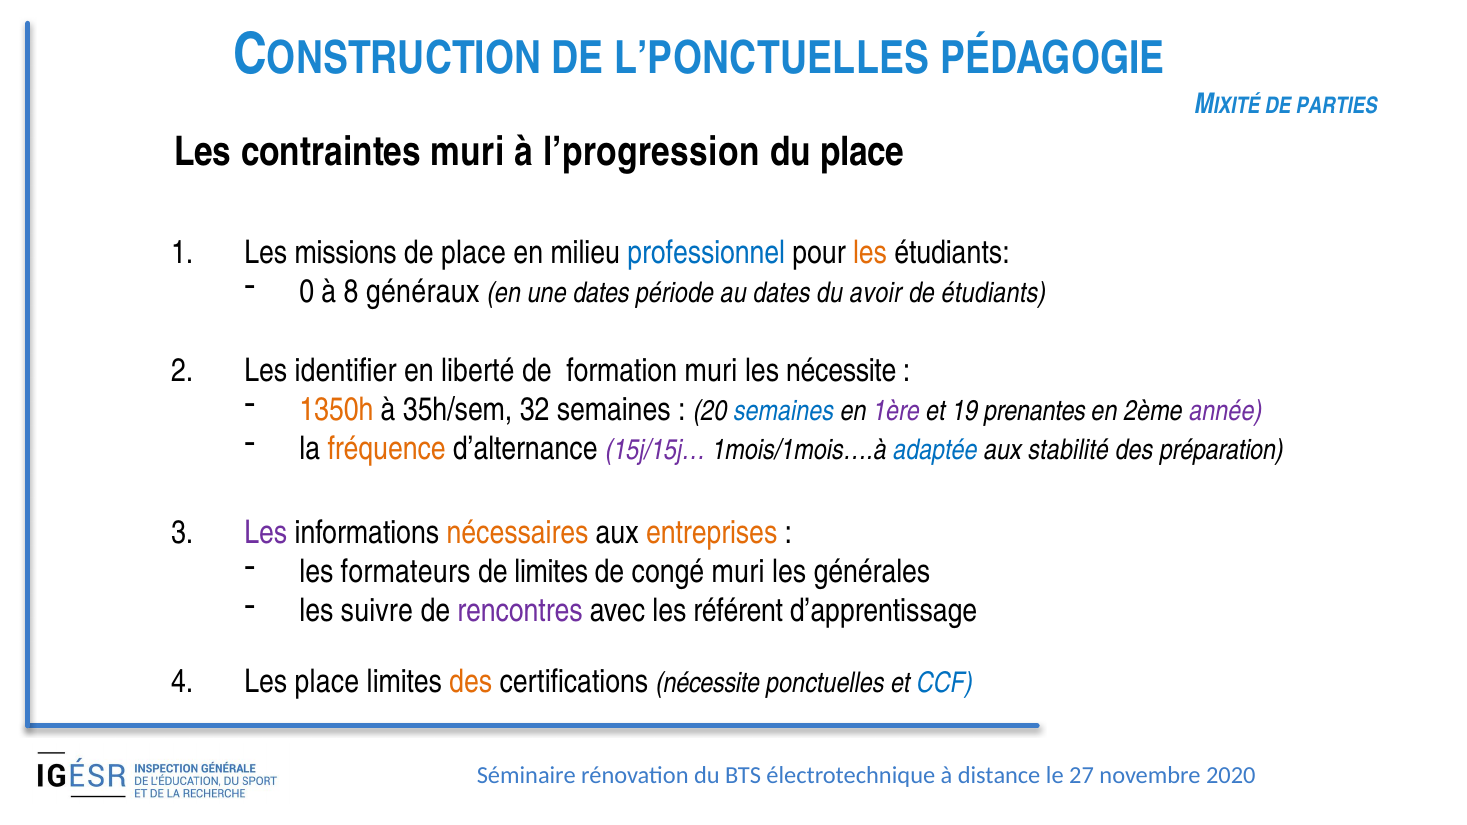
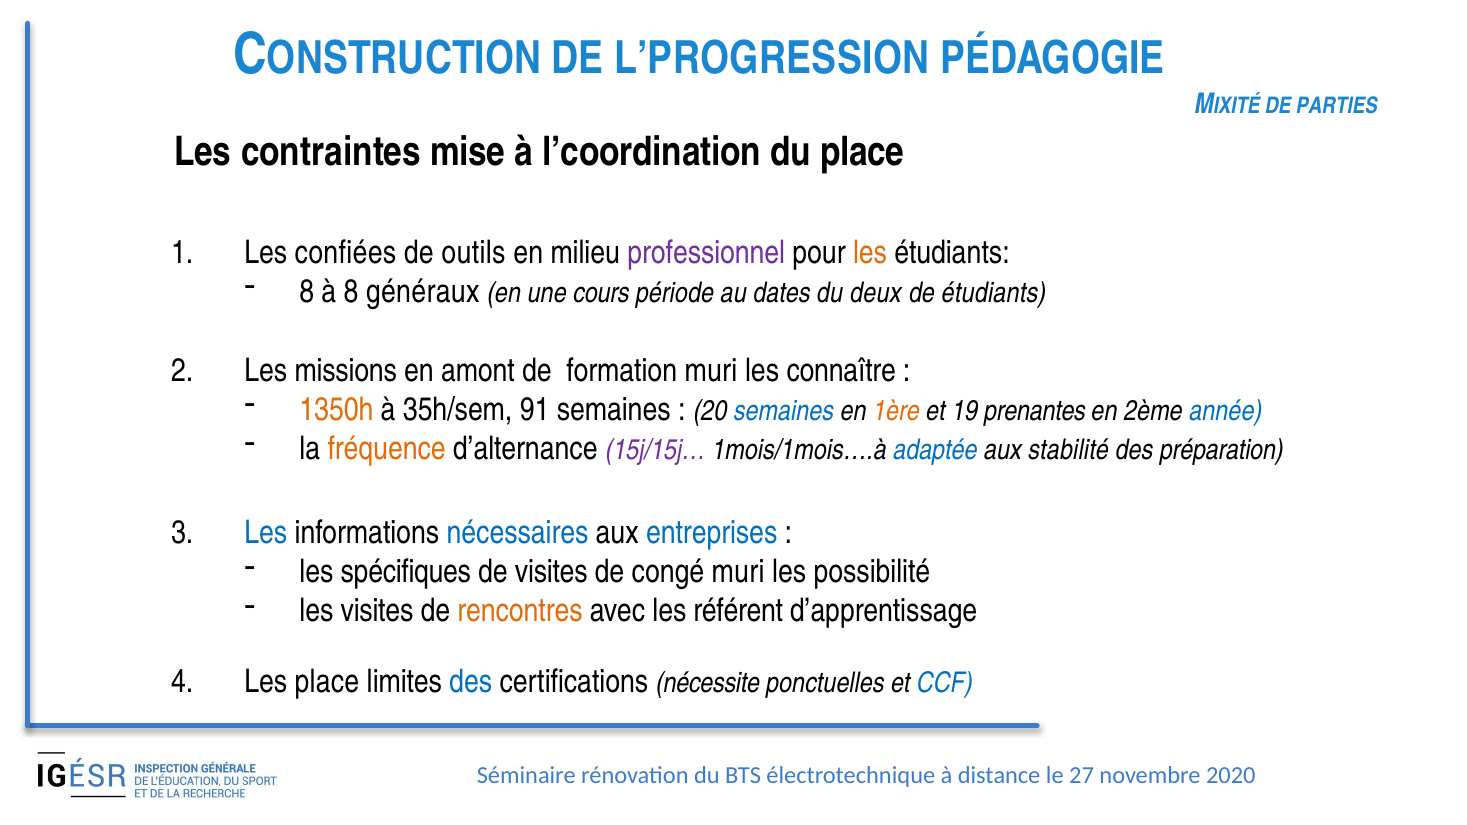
L’PONCTUELLES: L’PONCTUELLES -> L’PROGRESSION
contraintes muri: muri -> mise
l’progression: l’progression -> l’coordination
missions: missions -> confiées
de place: place -> outils
professionnel colour: blue -> purple
0 at (307, 292): 0 -> 8
une dates: dates -> cours
avoir: avoir -> deux
identifier: identifier -> missions
liberté: liberté -> amont
les nécessite: nécessite -> connaître
32: 32 -> 91
1ère colour: purple -> orange
année colour: purple -> blue
Les at (266, 533) colour: purple -> blue
nécessaires colour: orange -> blue
entreprises colour: orange -> blue
formateurs: formateurs -> spécifiques
de limites: limites -> visites
générales: générales -> possibilité
les suivre: suivre -> visites
rencontres colour: purple -> orange
des at (471, 682) colour: orange -> blue
